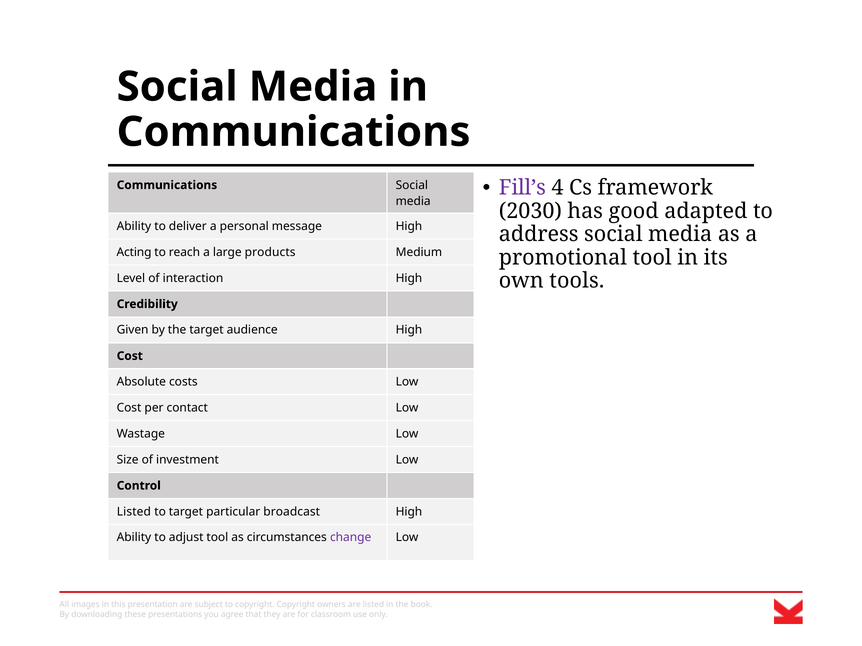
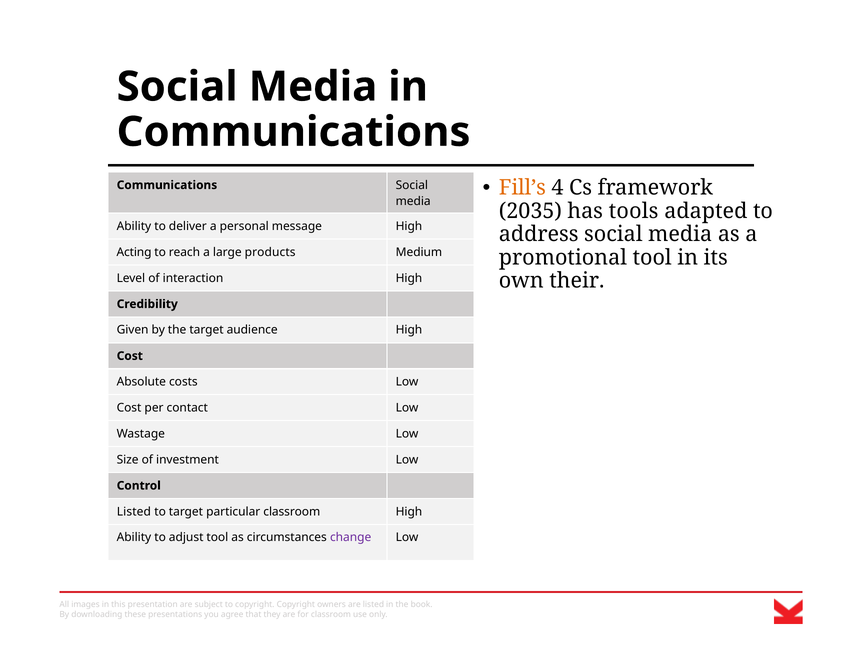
Fill’s colour: purple -> orange
2030: 2030 -> 2035
good: good -> tools
tools: tools -> their
particular broadcast: broadcast -> classroom
